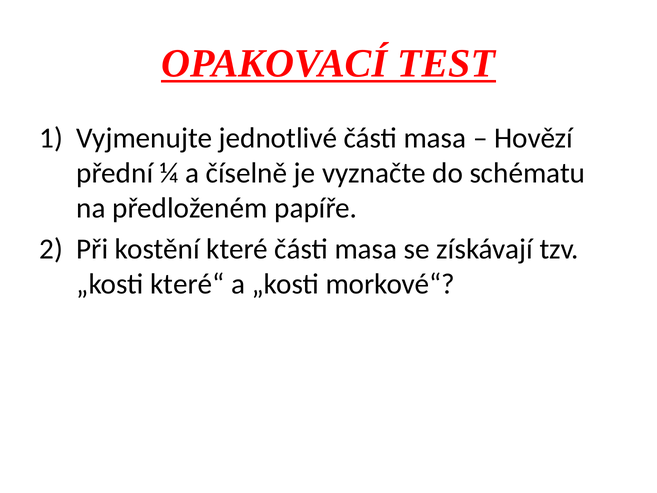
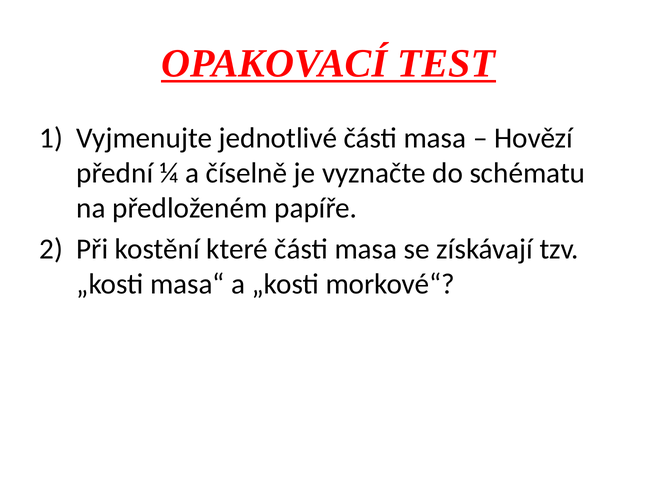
které“: které“ -> masa“
